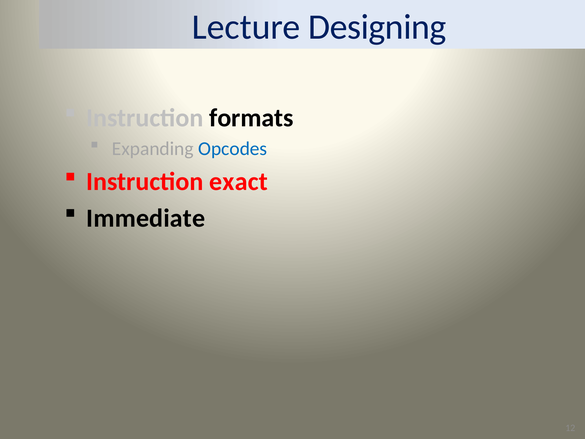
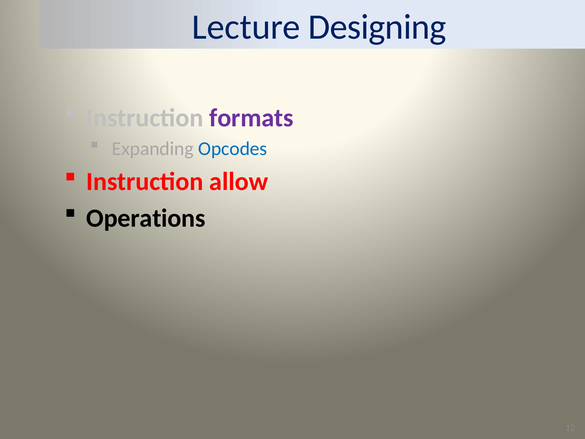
formats colour: black -> purple
exact: exact -> allow
Immediate: Immediate -> Operations
